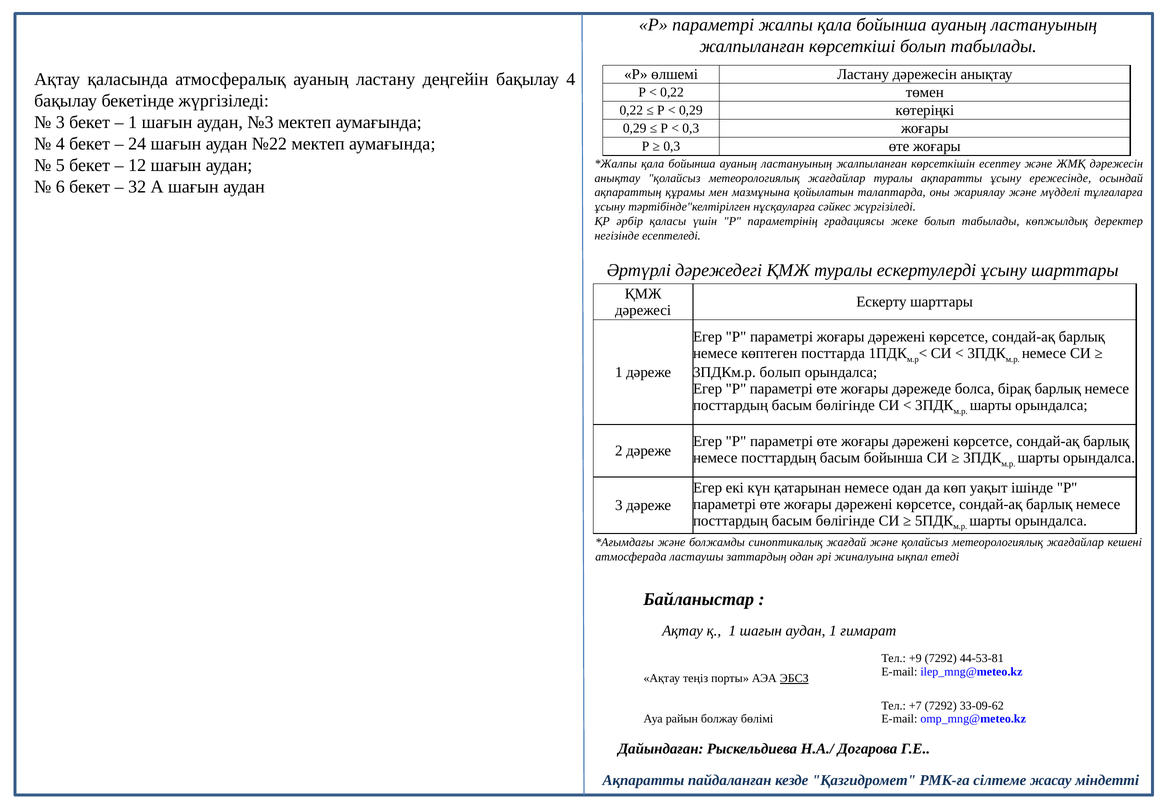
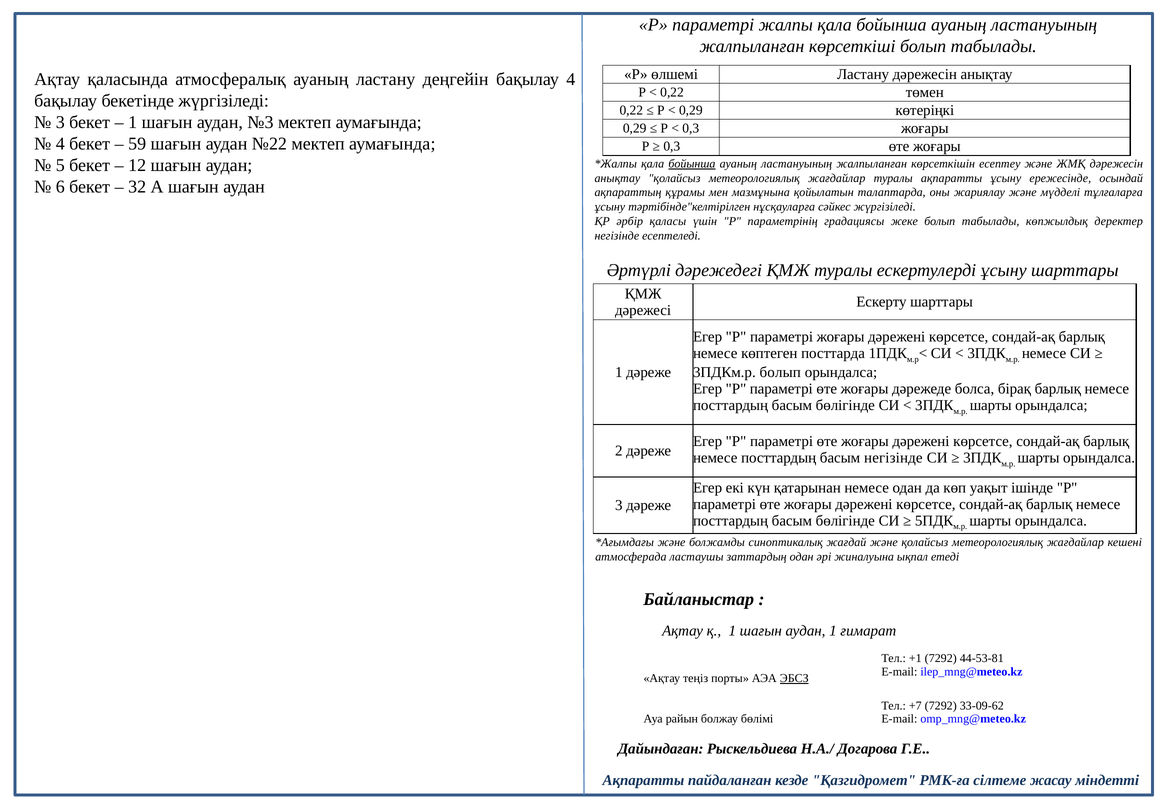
24: 24 -> 59
бойынша at (692, 164) underline: none -> present
басым бойынша: бойынша -> негізінде
+9: +9 -> +1
